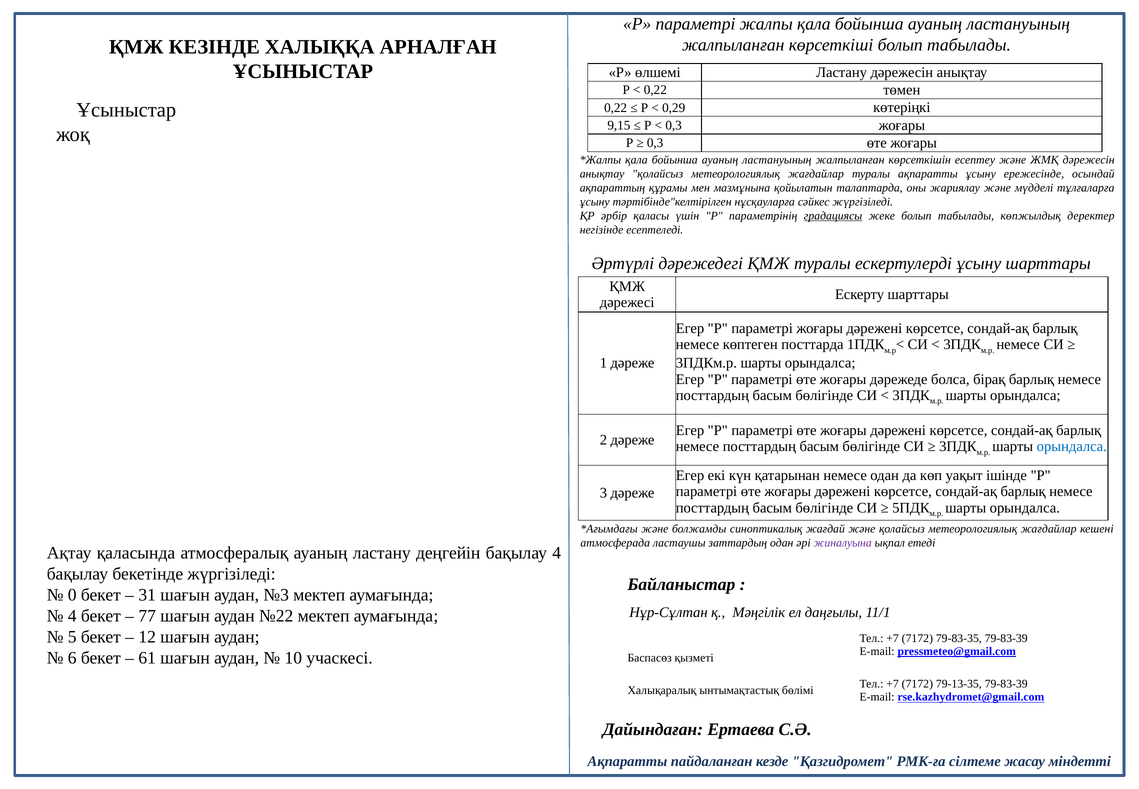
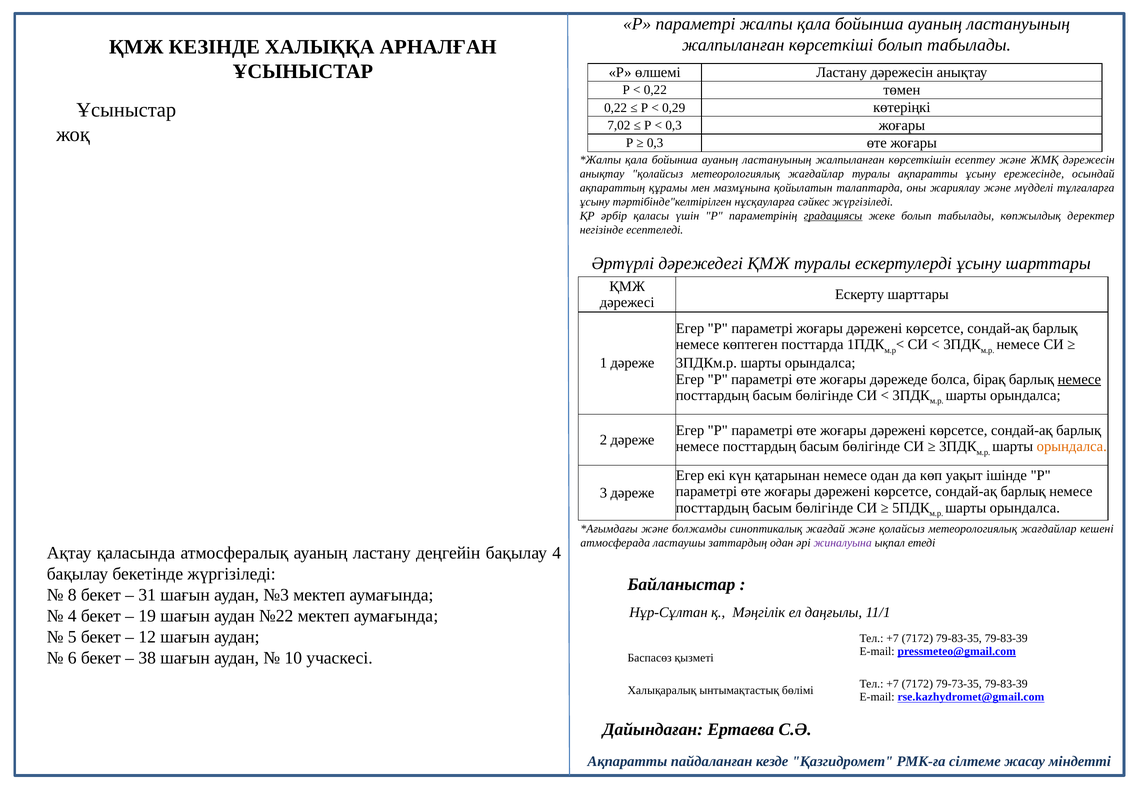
9,15: 9,15 -> 7,02
немесе at (1079, 379) underline: none -> present
орындалса at (1072, 446) colour: blue -> orange
0: 0 -> 8
77: 77 -> 19
61: 61 -> 38
79-13-35: 79-13-35 -> 79-73-35
